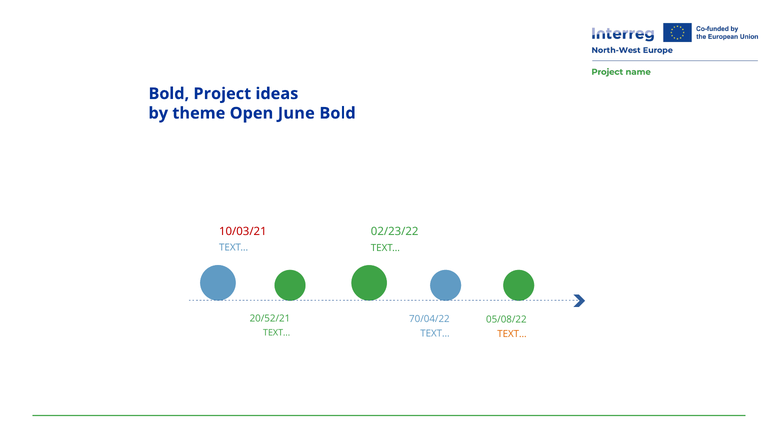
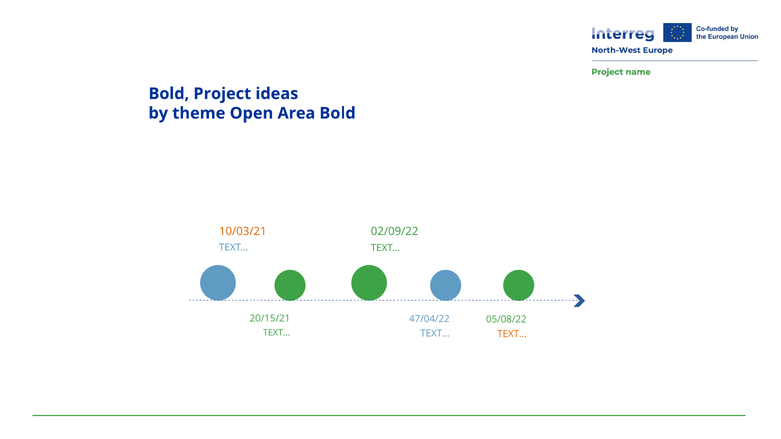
June: June -> Area
10/03/21 colour: red -> orange
02/23/22: 02/23/22 -> 02/09/22
20/52/21: 20/52/21 -> 20/15/21
70/04/22: 70/04/22 -> 47/04/22
